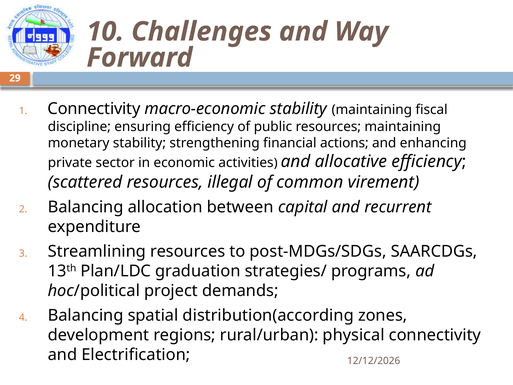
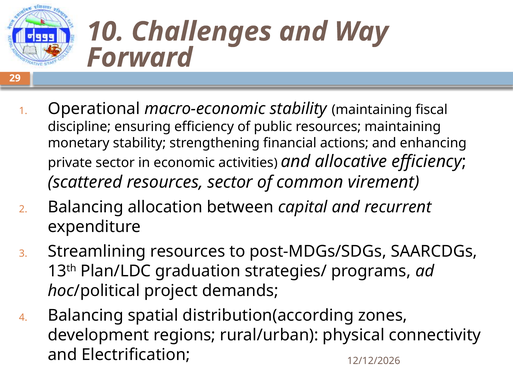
Connectivity at (94, 109): Connectivity -> Operational
resources illegal: illegal -> sector
